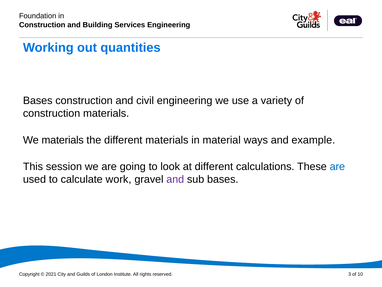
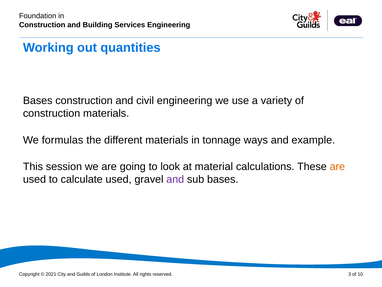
We materials: materials -> formulas
material: material -> tonnage
at different: different -> material
are at (337, 166) colour: blue -> orange
calculate work: work -> used
